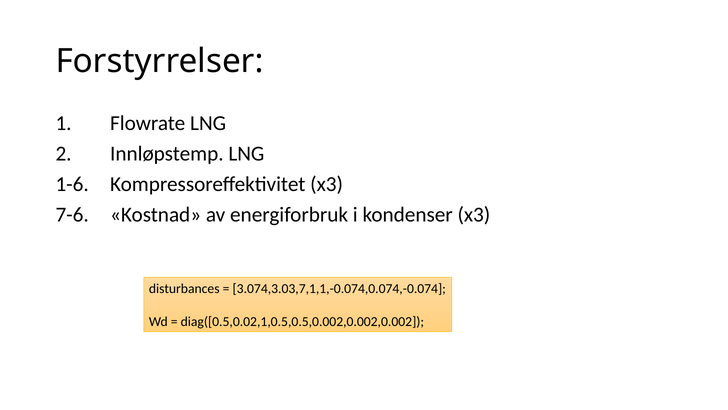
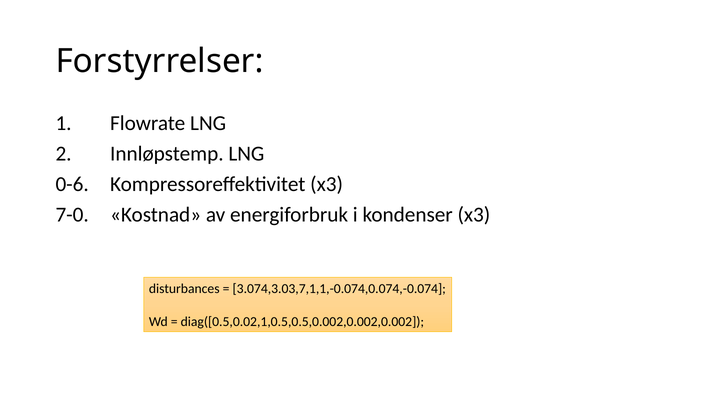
1-6: 1-6 -> 0-6
7-6: 7-6 -> 7-0
